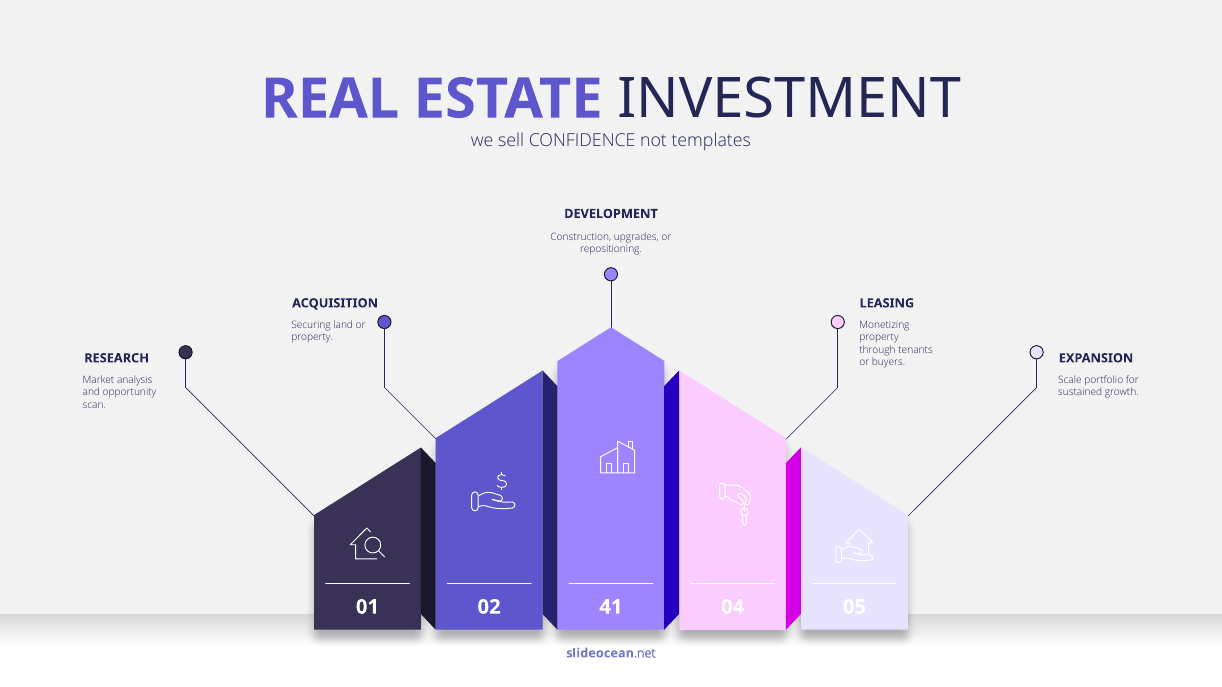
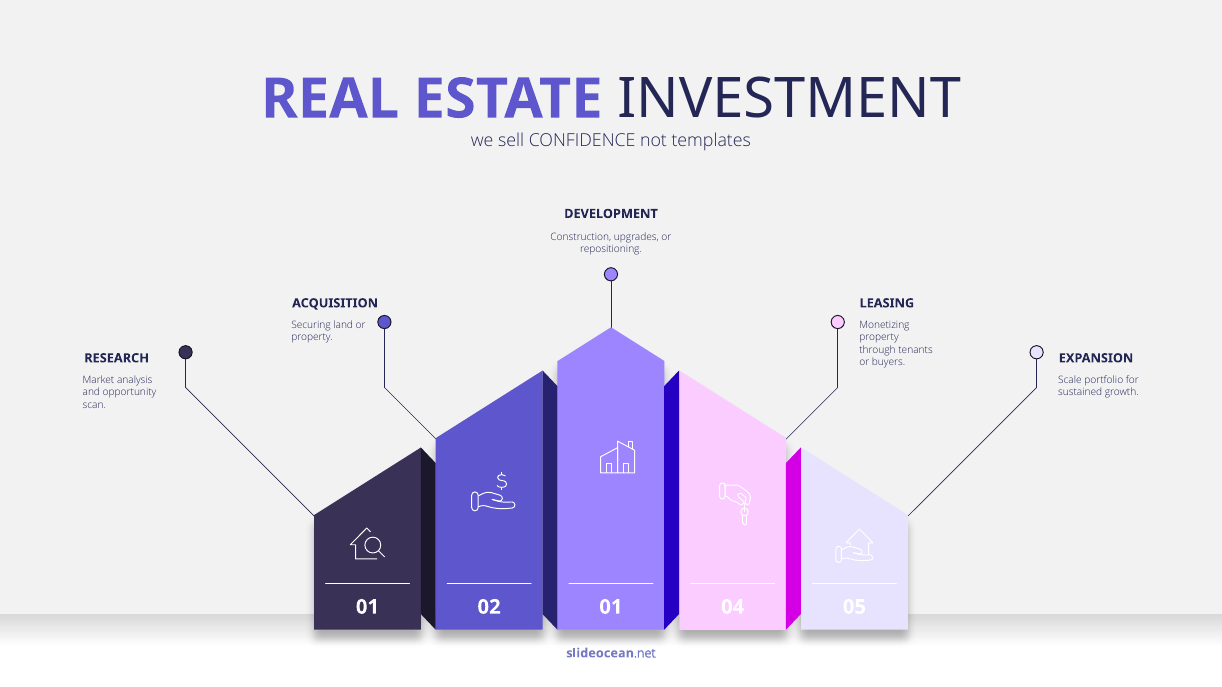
02 41: 41 -> 01
